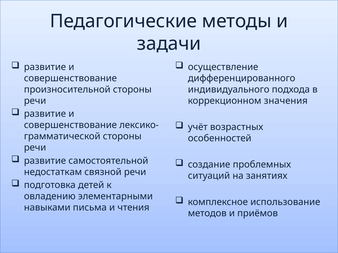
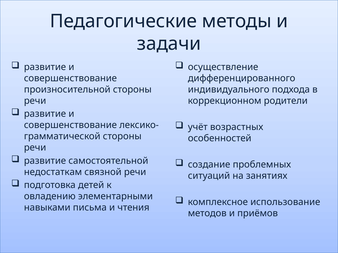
значения: значения -> родители
